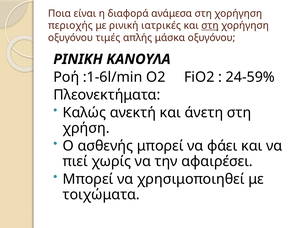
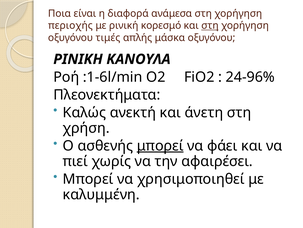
ιατρικές: ιατρικές -> κορεσμό
24-59%: 24-59% -> 24-96%
μπορεί at (160, 145) underline: none -> present
τοιχώματα: τοιχώματα -> καλυμμένη
